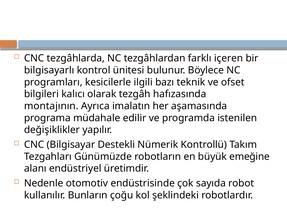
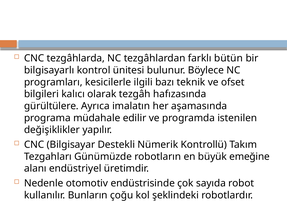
içeren: içeren -> bütün
montajının: montajının -> gürültülere
